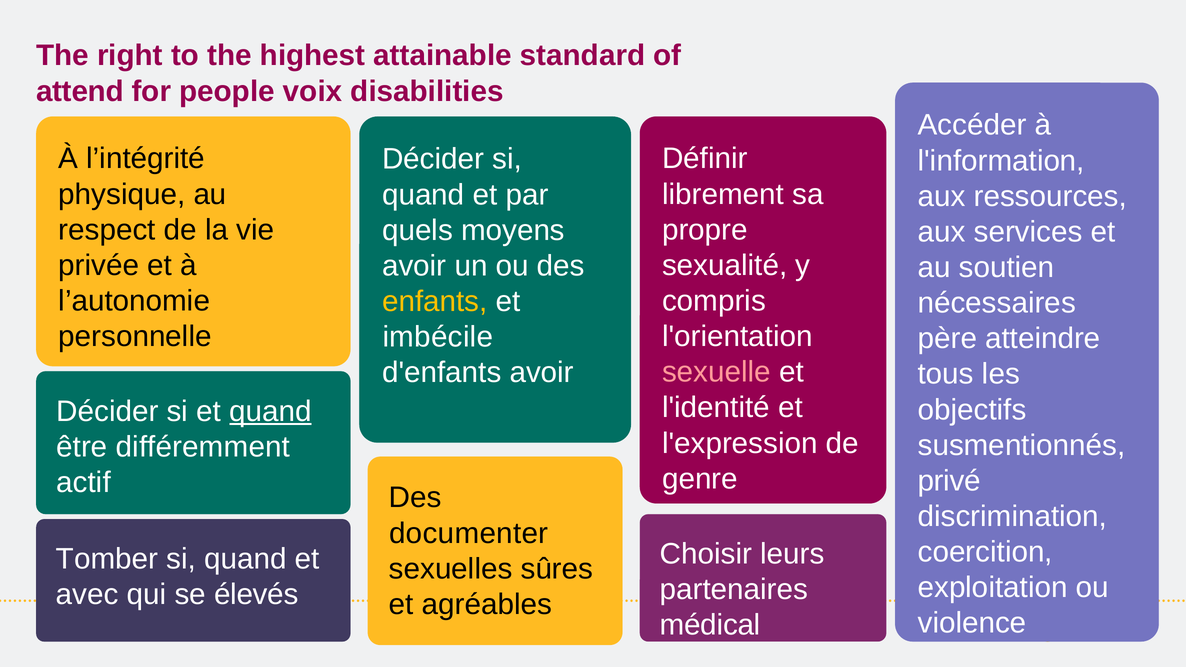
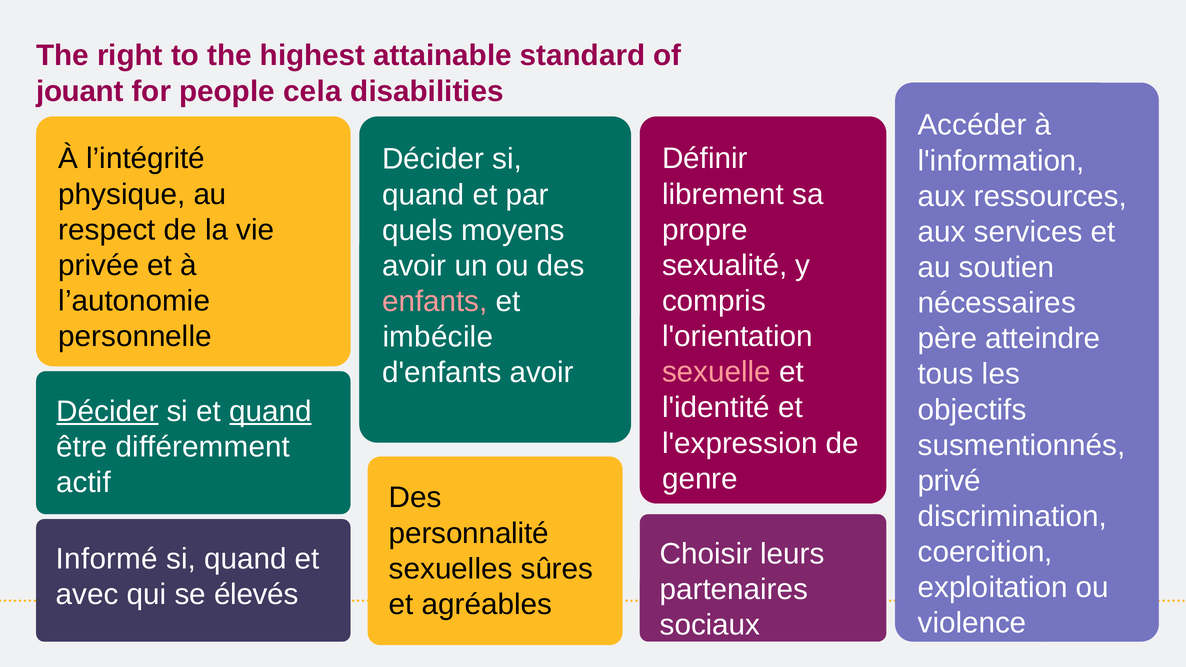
attend: attend -> jouant
voix: voix -> cela
enfants colour: yellow -> pink
Décider at (107, 411) underline: none -> present
documenter: documenter -> personnalité
Tomber: Tomber -> Informé
médical: médical -> sociaux
